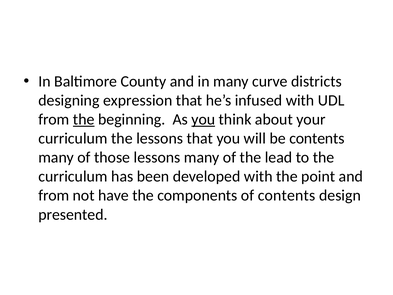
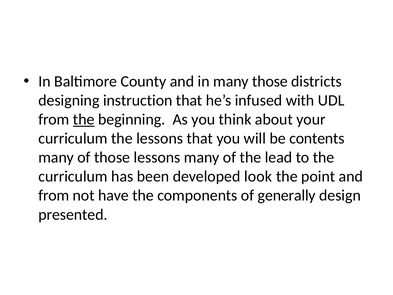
many curve: curve -> those
expression: expression -> instruction
you at (203, 119) underline: present -> none
developed with: with -> look
of contents: contents -> generally
